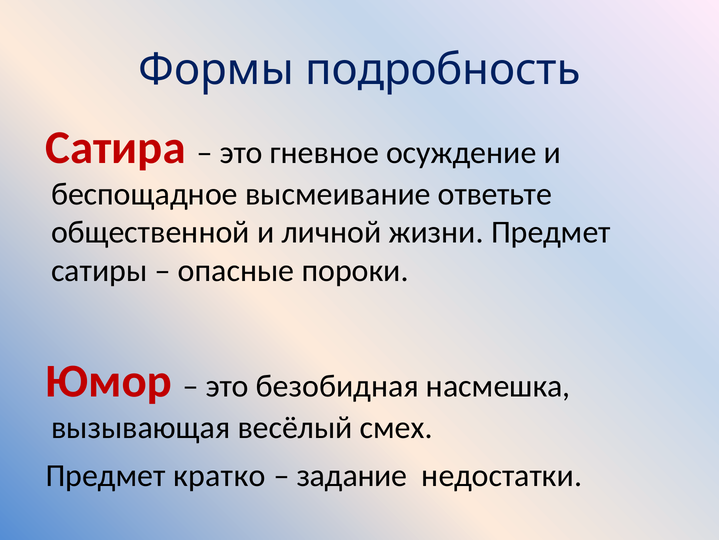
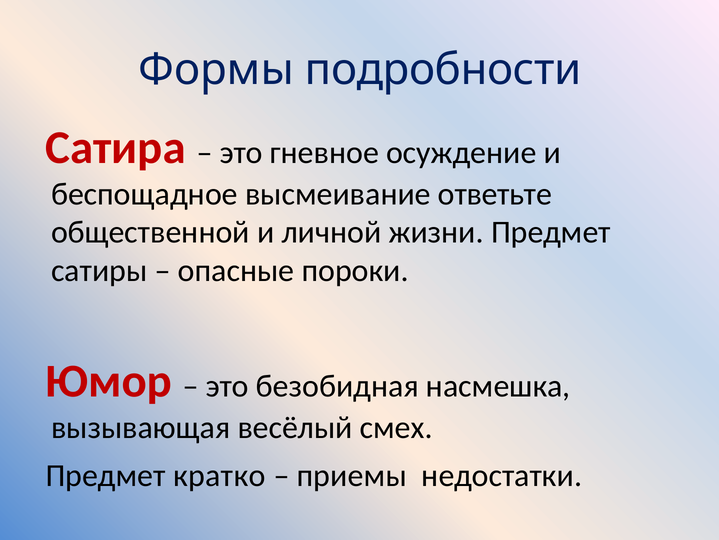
подробность: подробность -> подробности
задание: задание -> приемы
